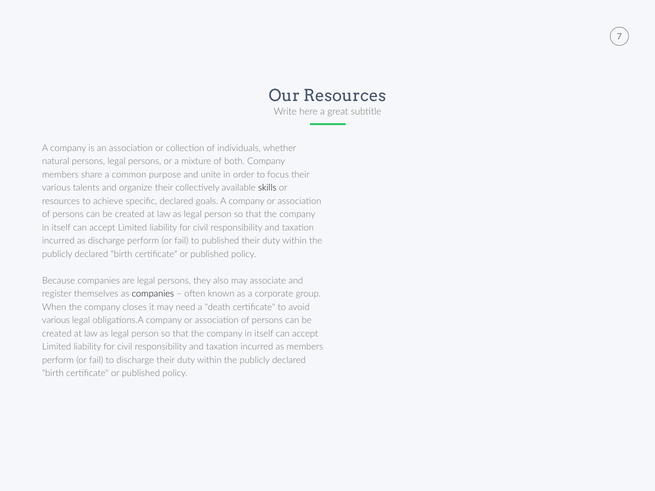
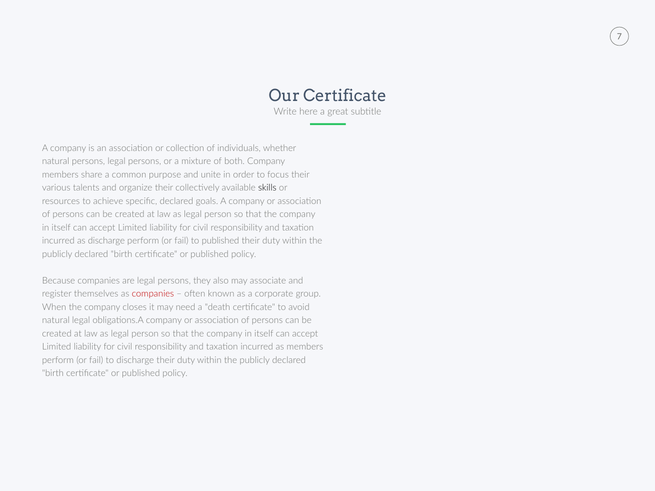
Our Resources: Resources -> Certificate
companies at (153, 294) colour: black -> red
various at (56, 320): various -> natural
